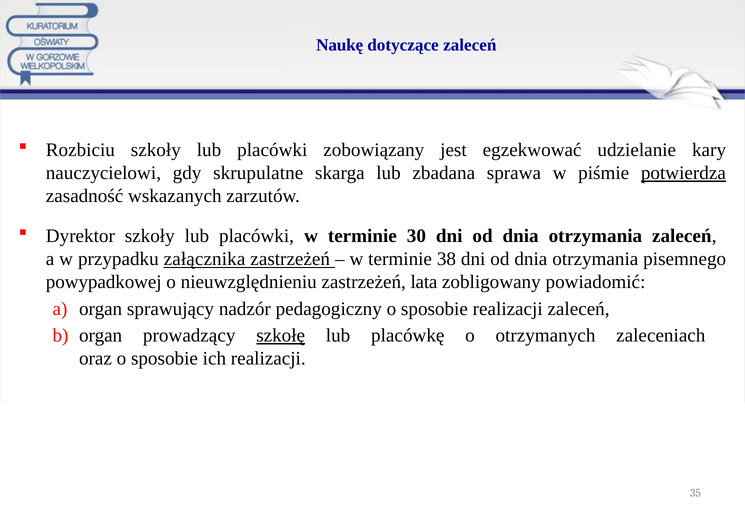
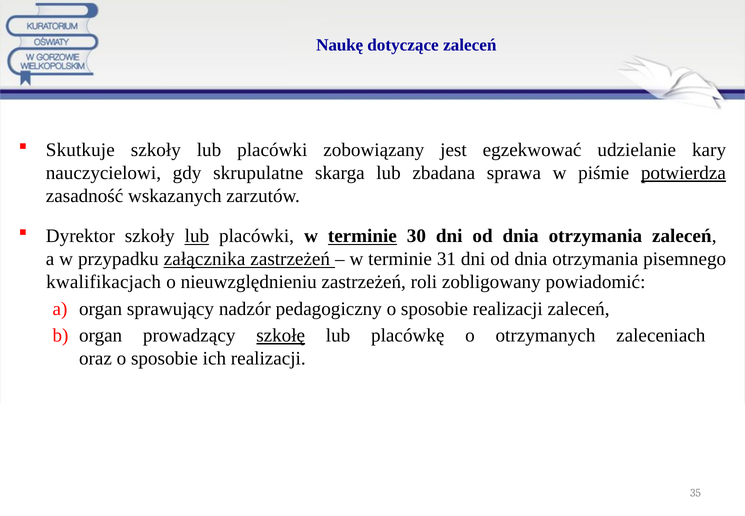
Rozbiciu: Rozbiciu -> Skutkuje
lub at (197, 236) underline: none -> present
terminie at (362, 236) underline: none -> present
38: 38 -> 31
powypadkowej: powypadkowej -> kwalifikacjach
lata: lata -> roli
